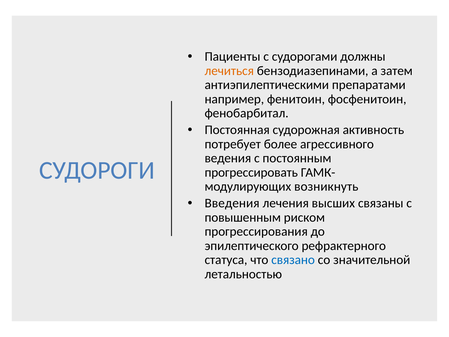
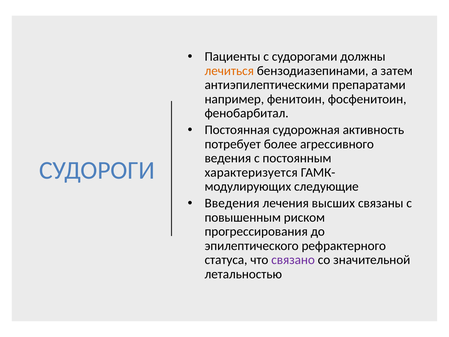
прогрессировать: прогрессировать -> характеризуется
возникнуть: возникнуть -> следующие
связано colour: blue -> purple
